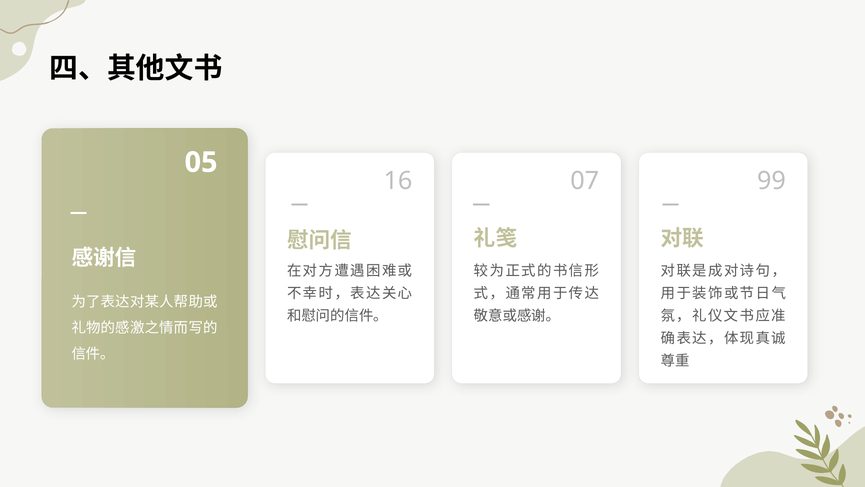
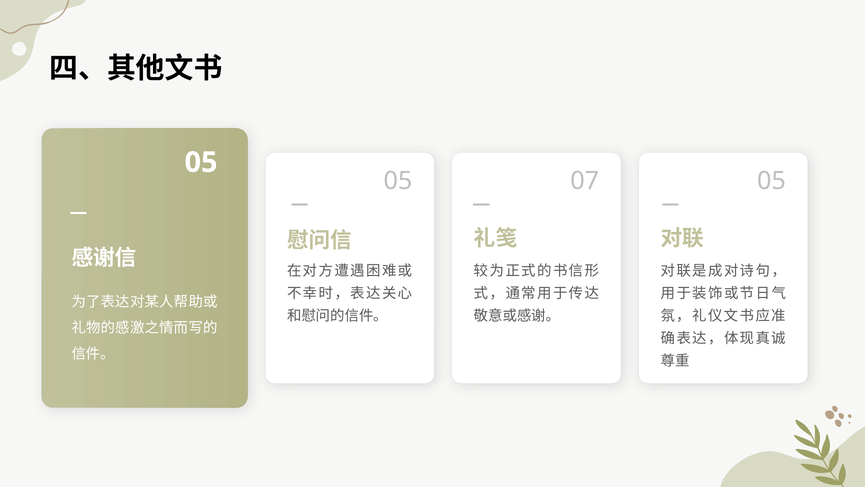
05 16: 16 -> 05
07 99: 99 -> 05
